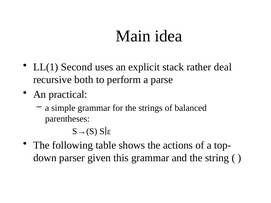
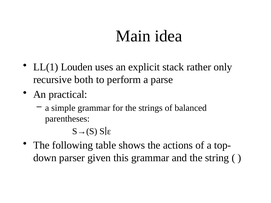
Second: Second -> Louden
deal: deal -> only
